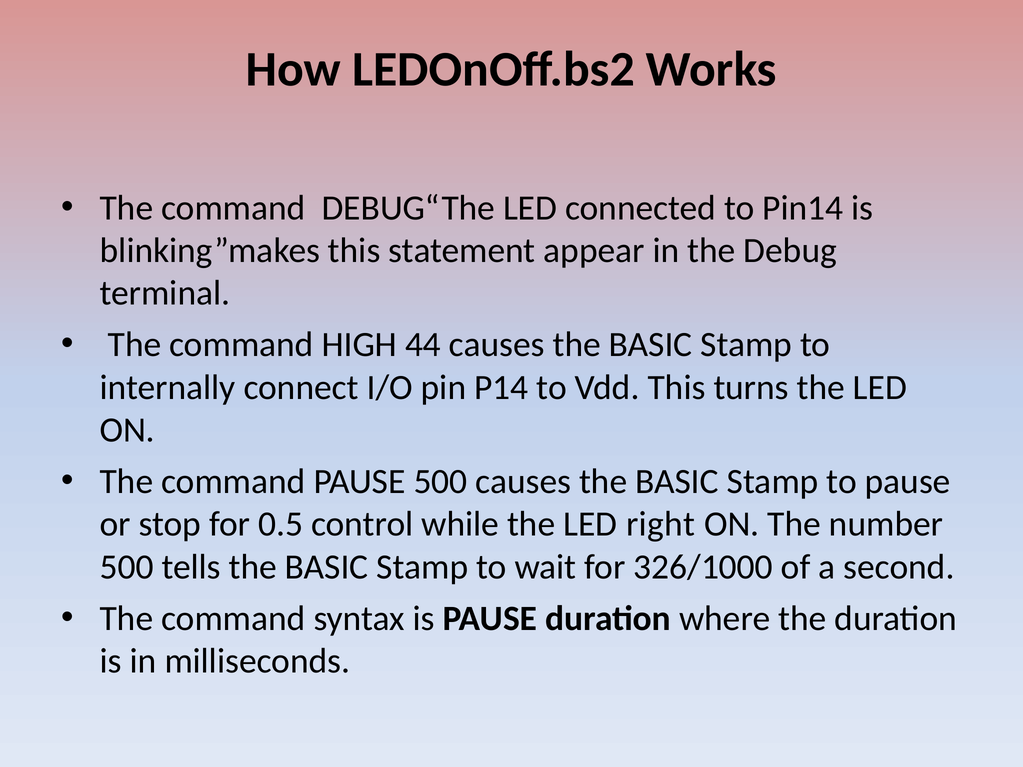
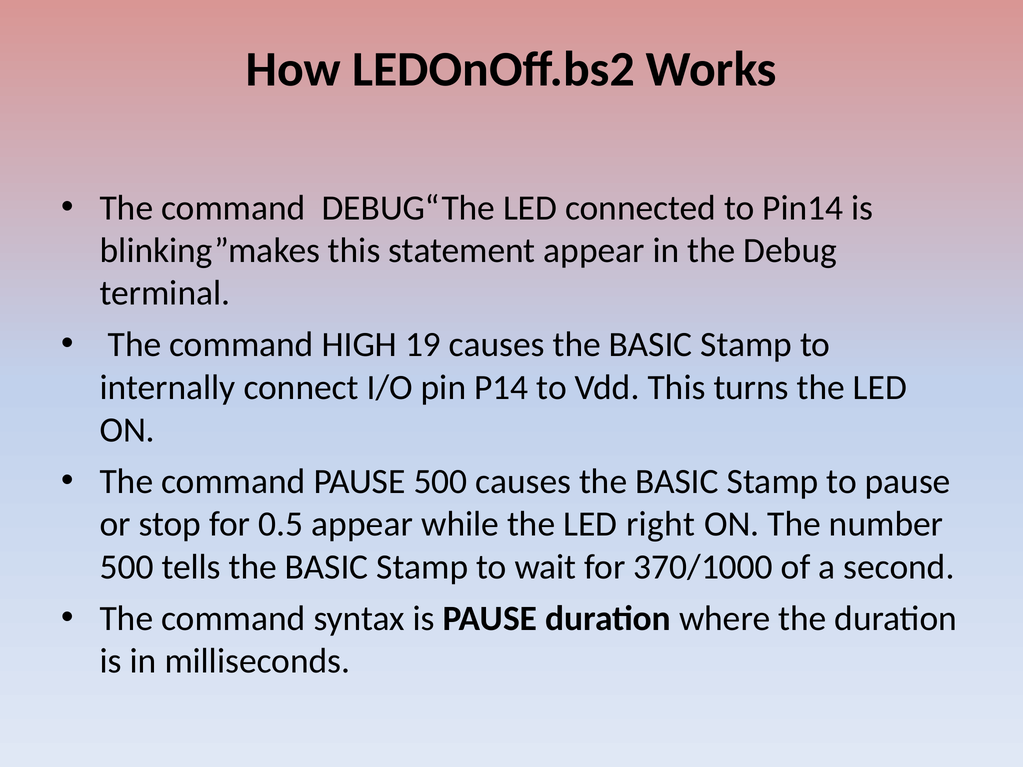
44: 44 -> 19
0.5 control: control -> appear
326/1000: 326/1000 -> 370/1000
